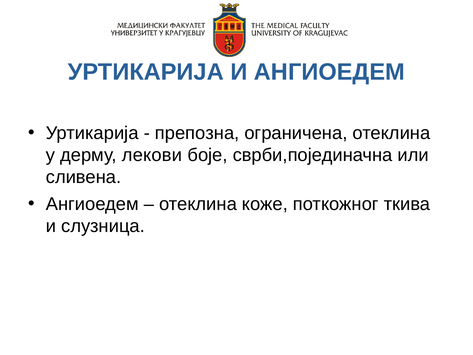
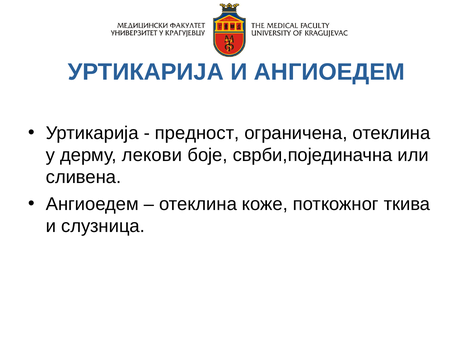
препозна: препозна -> предност
